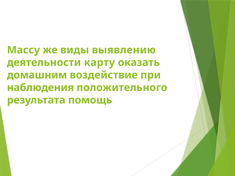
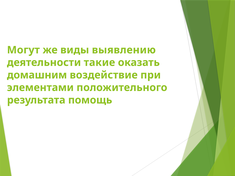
Массу: Массу -> Могут
карту: карту -> такие
наблюдения: наблюдения -> элементами
